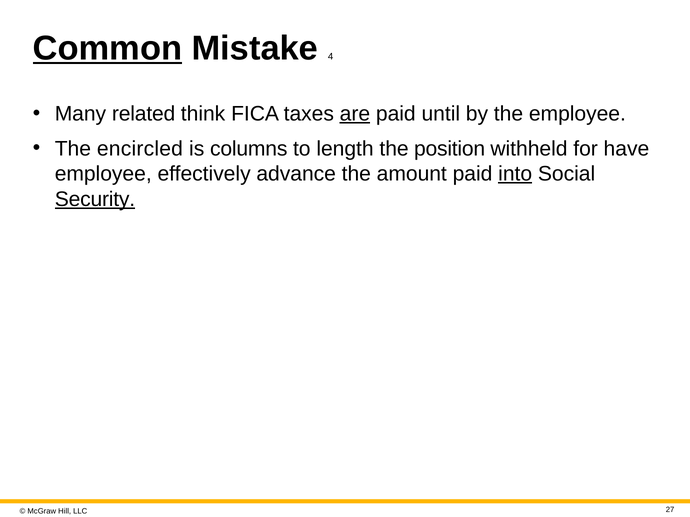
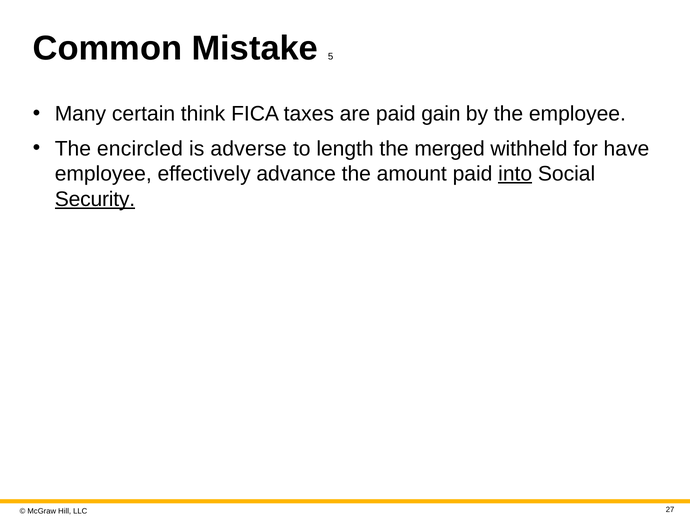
Common underline: present -> none
4: 4 -> 5
related: related -> certain
are underline: present -> none
until: until -> gain
columns: columns -> adverse
position: position -> merged
